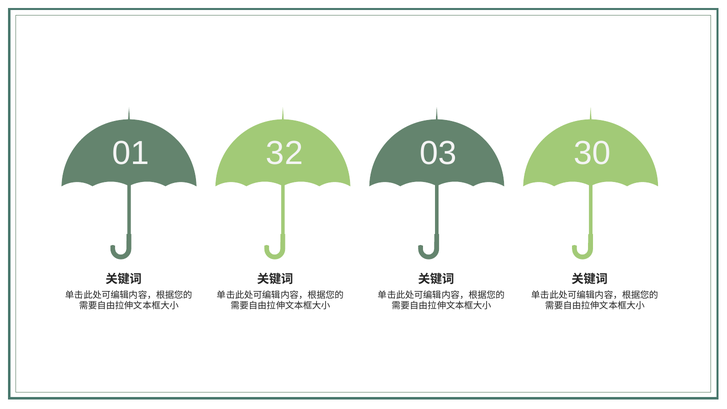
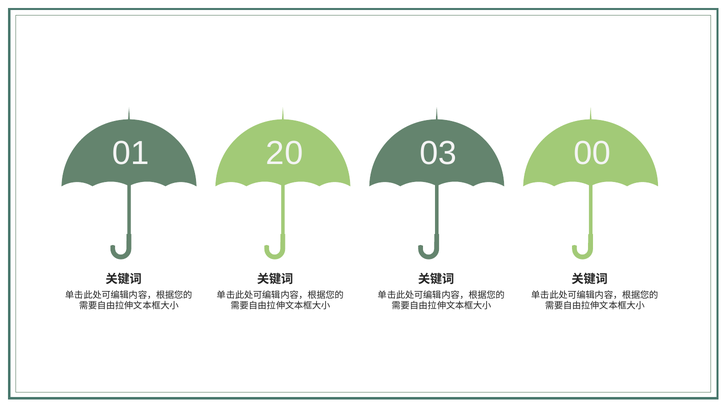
32: 32 -> 20
30: 30 -> 00
